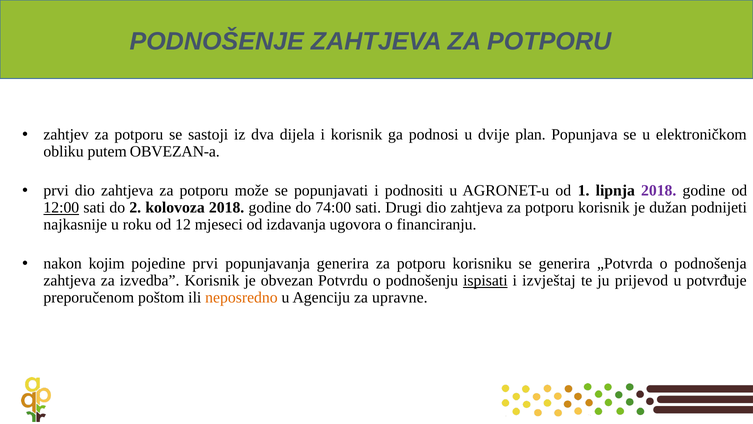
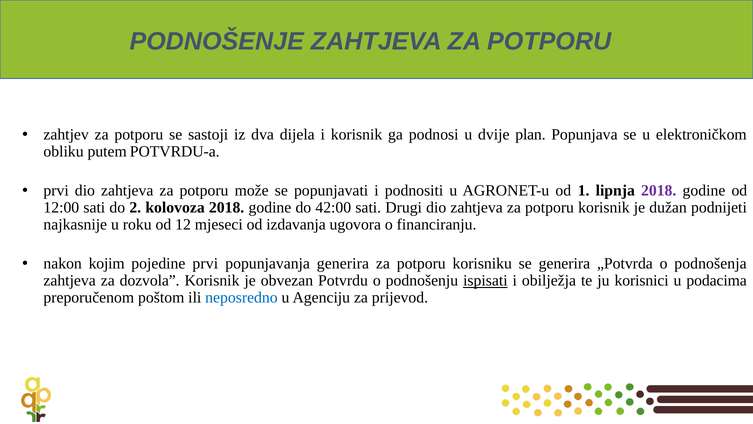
OBVEZAN-a: OBVEZAN-a -> POTVRDU-a
12:00 underline: present -> none
74:00: 74:00 -> 42:00
izvedba: izvedba -> dozvola
izvještaj: izvještaj -> obilježja
prijevod: prijevod -> korisnici
potvrđuje: potvrđuje -> podacima
neposredno colour: orange -> blue
upravne: upravne -> prijevod
